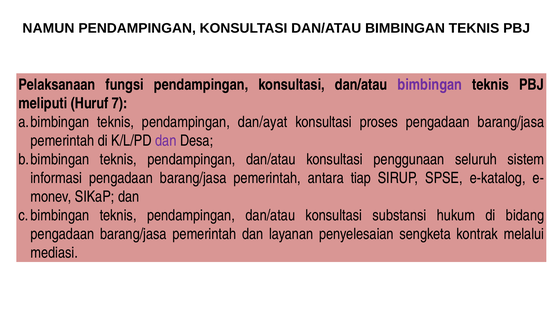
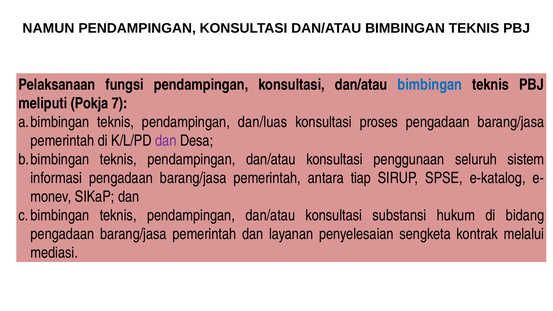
bimbingan at (430, 85) colour: purple -> blue
Huruf: Huruf -> Pokja
dan/ayat: dan/ayat -> dan/luas
